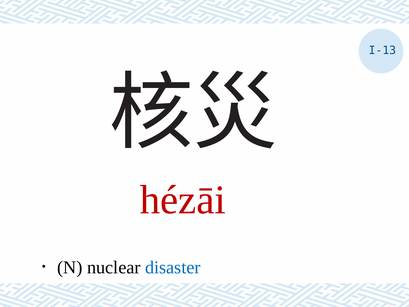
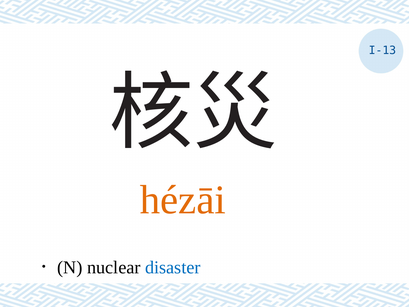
hézāi colour: red -> orange
